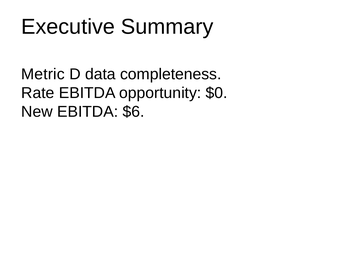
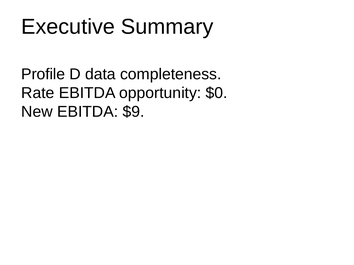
Metric: Metric -> Profile
$6: $6 -> $9
